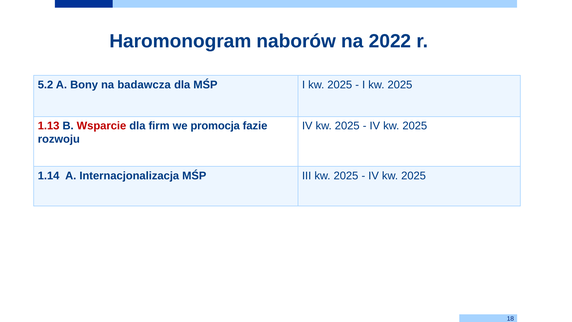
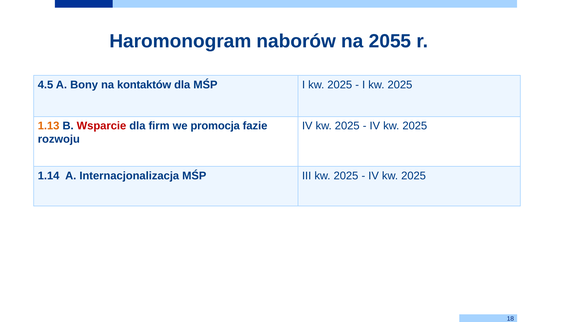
2022: 2022 -> 2055
5.2: 5.2 -> 4.5
badawcza: badawcza -> kontaktów
1.13 colour: red -> orange
